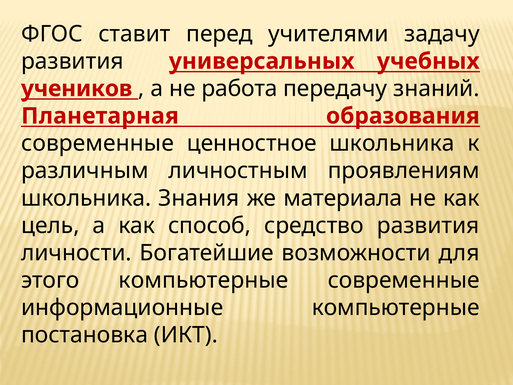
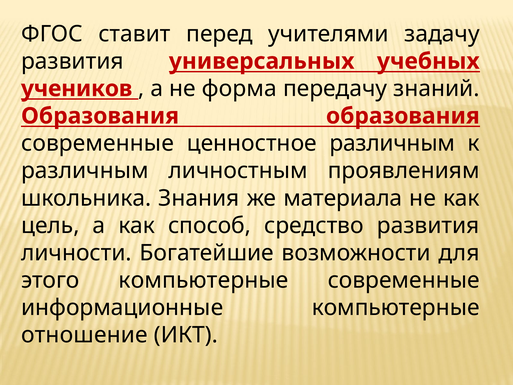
работа: работа -> форма
Планетарная at (100, 116): Планетарная -> Образования
ценностное школьника: школьника -> различным
постановка: постановка -> отношение
